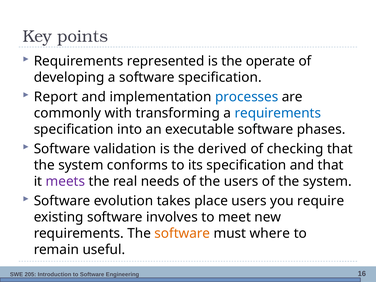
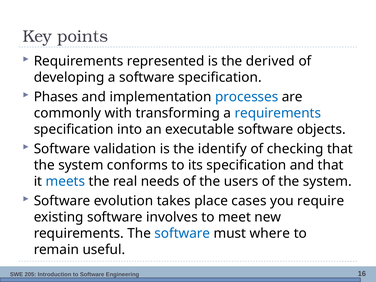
operate: operate -> derived
Report: Report -> Phases
phases: phases -> objects
derived: derived -> identify
meets colour: purple -> blue
place users: users -> cases
software at (182, 233) colour: orange -> blue
